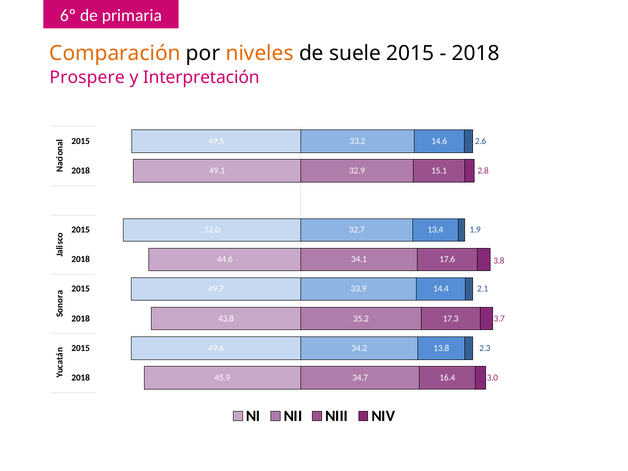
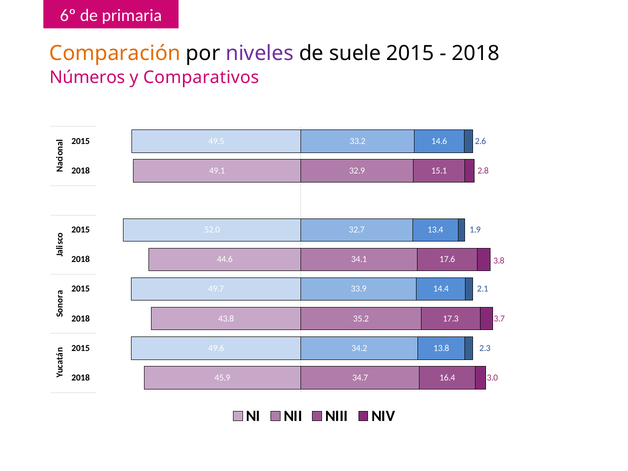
niveles colour: orange -> purple
Prospere: Prospere -> Números
Interpretación: Interpretación -> Comparativos
